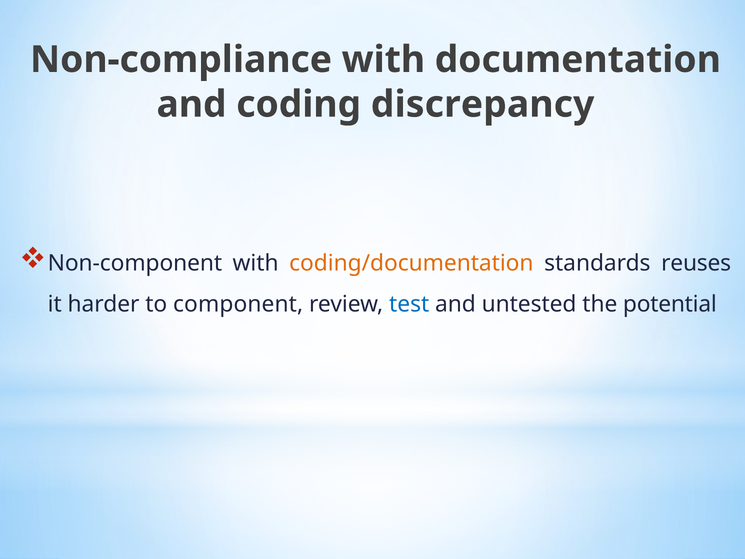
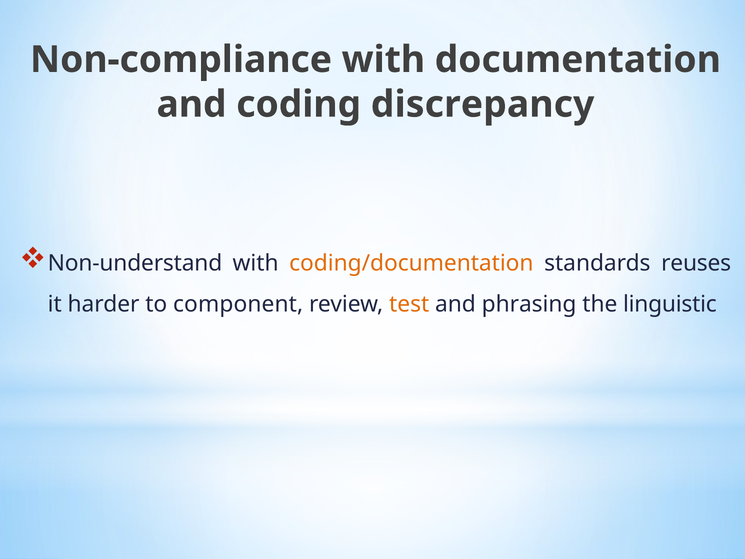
Non-component: Non-component -> Non-understand
test colour: blue -> orange
untested: untested -> phrasing
potential: potential -> linguistic
